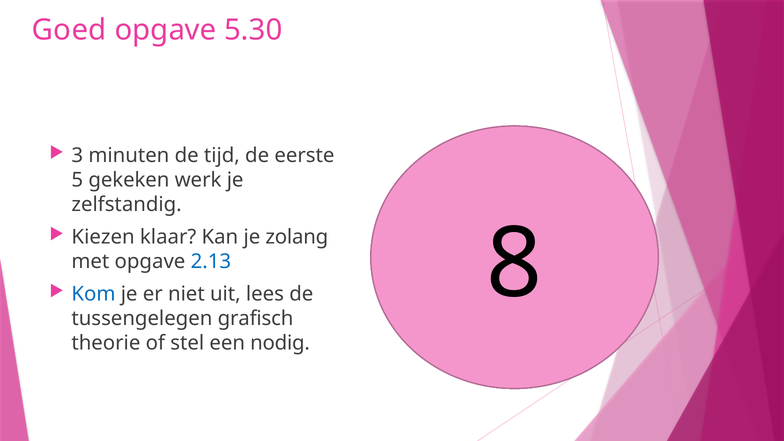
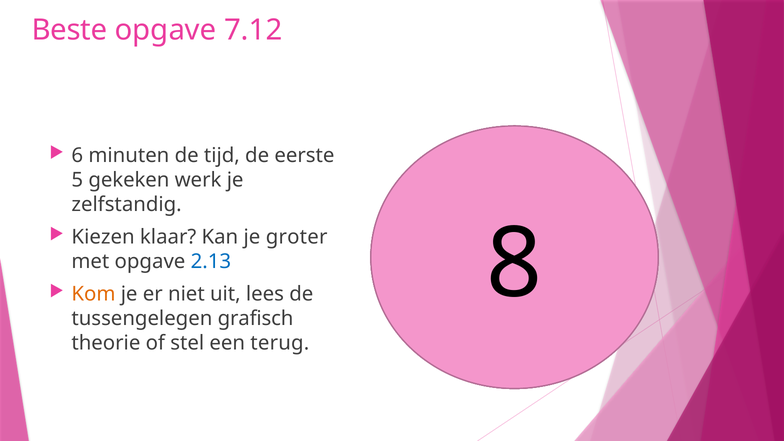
Goed: Goed -> Beste
5.30: 5.30 -> 7.12
3: 3 -> 6
zolang: zolang -> groter
Kom colour: blue -> orange
nodig: nodig -> terug
